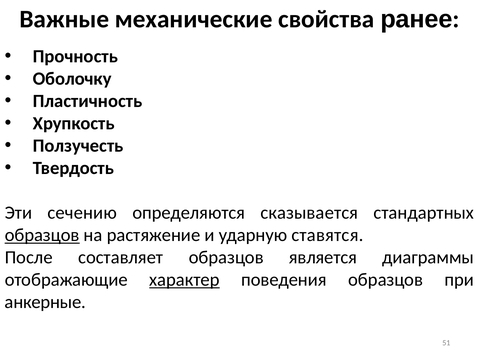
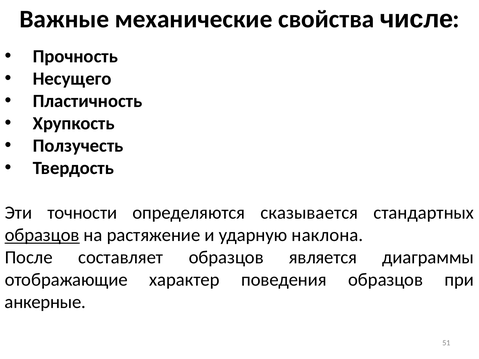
ранее: ранее -> числе
Оболочку: Оболочку -> Несущего
сечению: сечению -> точности
ставятся: ставятся -> наклона
характер underline: present -> none
